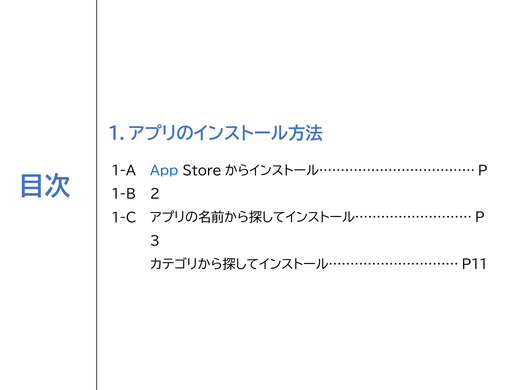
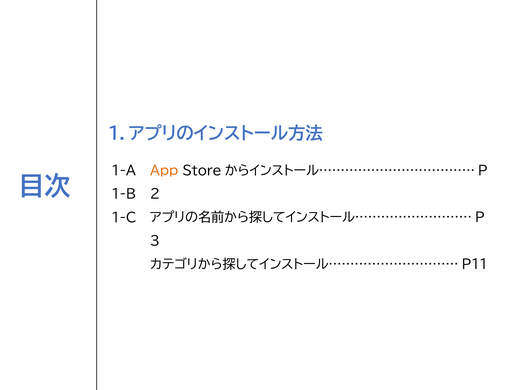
App colour: blue -> orange
